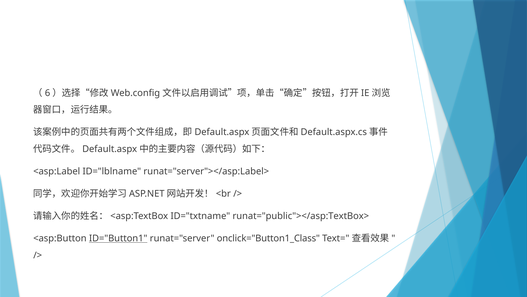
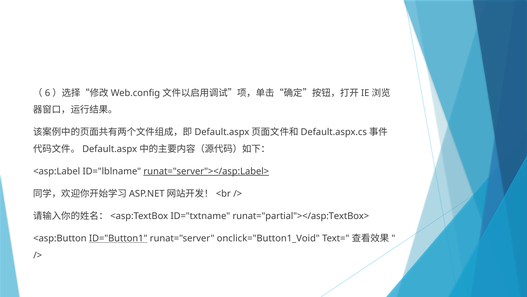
runat="server"></asp:Label> underline: none -> present
runat="public"></asp:TextBox>: runat="public"></asp:TextBox> -> runat="partial"></asp:TextBox>
onclick="Button1_Class: onclick="Button1_Class -> onclick="Button1_Void
